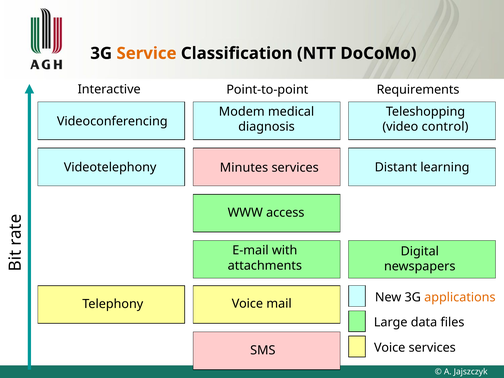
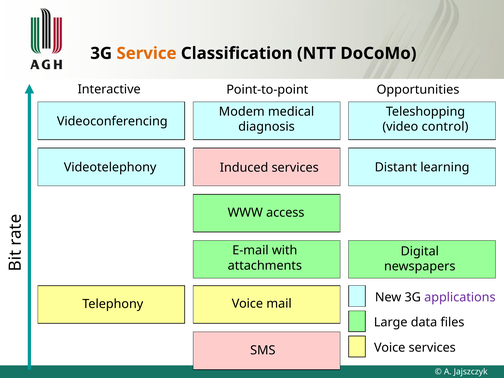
Requirements: Requirements -> Opportunities
Minutes: Minutes -> Induced
applications colour: orange -> purple
